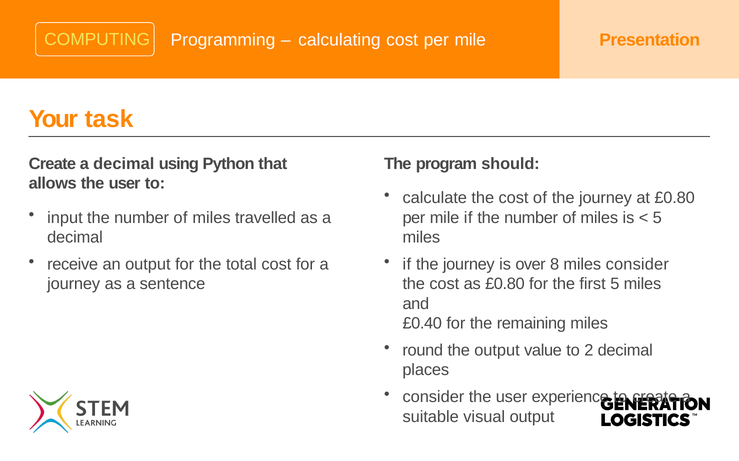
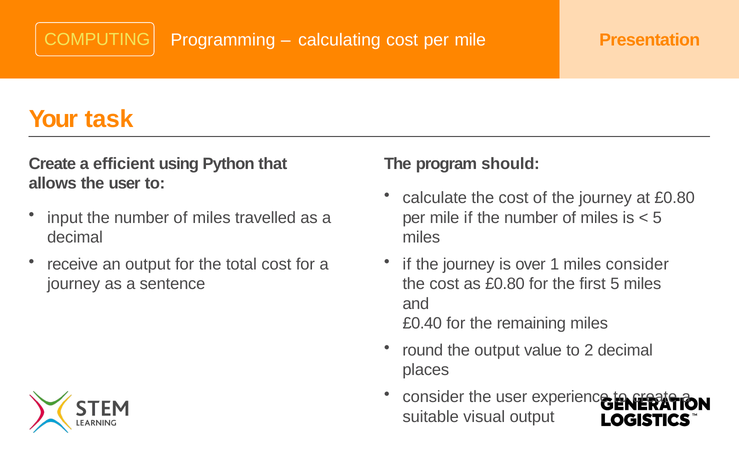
Create a decimal: decimal -> efficient
8: 8 -> 1
